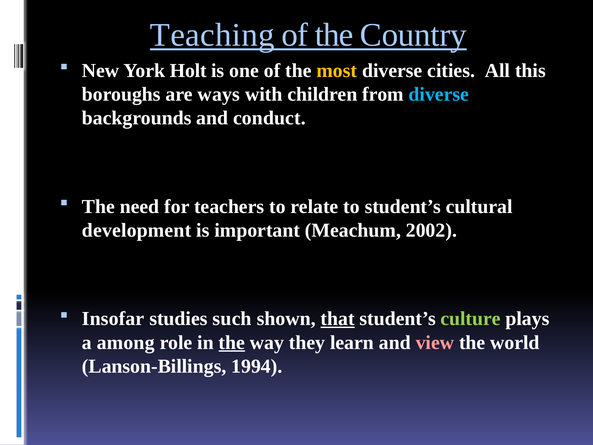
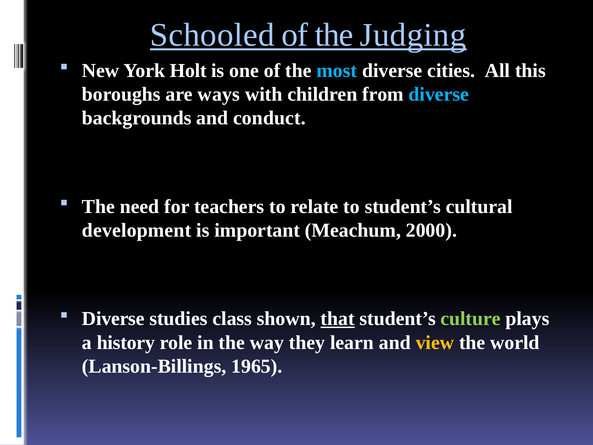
Teaching: Teaching -> Schooled
Country: Country -> Judging
most colour: yellow -> light blue
2002: 2002 -> 2000
Insofar at (113, 319): Insofar -> Diverse
such: such -> class
among: among -> history
the at (232, 342) underline: present -> none
view colour: pink -> yellow
1994: 1994 -> 1965
